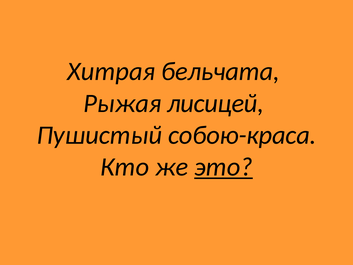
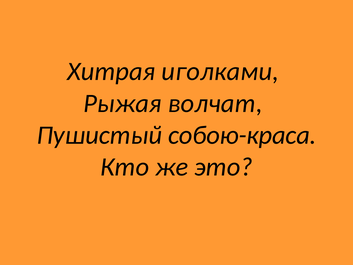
бельчата: бельчата -> иголками
лисицей: лисицей -> волчат
это underline: present -> none
